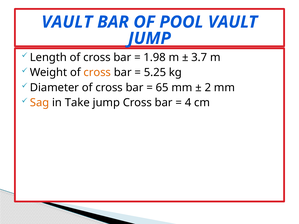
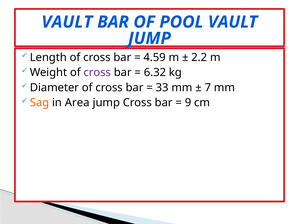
1.98: 1.98 -> 4.59
3.7: 3.7 -> 2.2
cross at (97, 73) colour: orange -> purple
5.25: 5.25 -> 6.32
65: 65 -> 33
2: 2 -> 7
Take: Take -> Area
4: 4 -> 9
